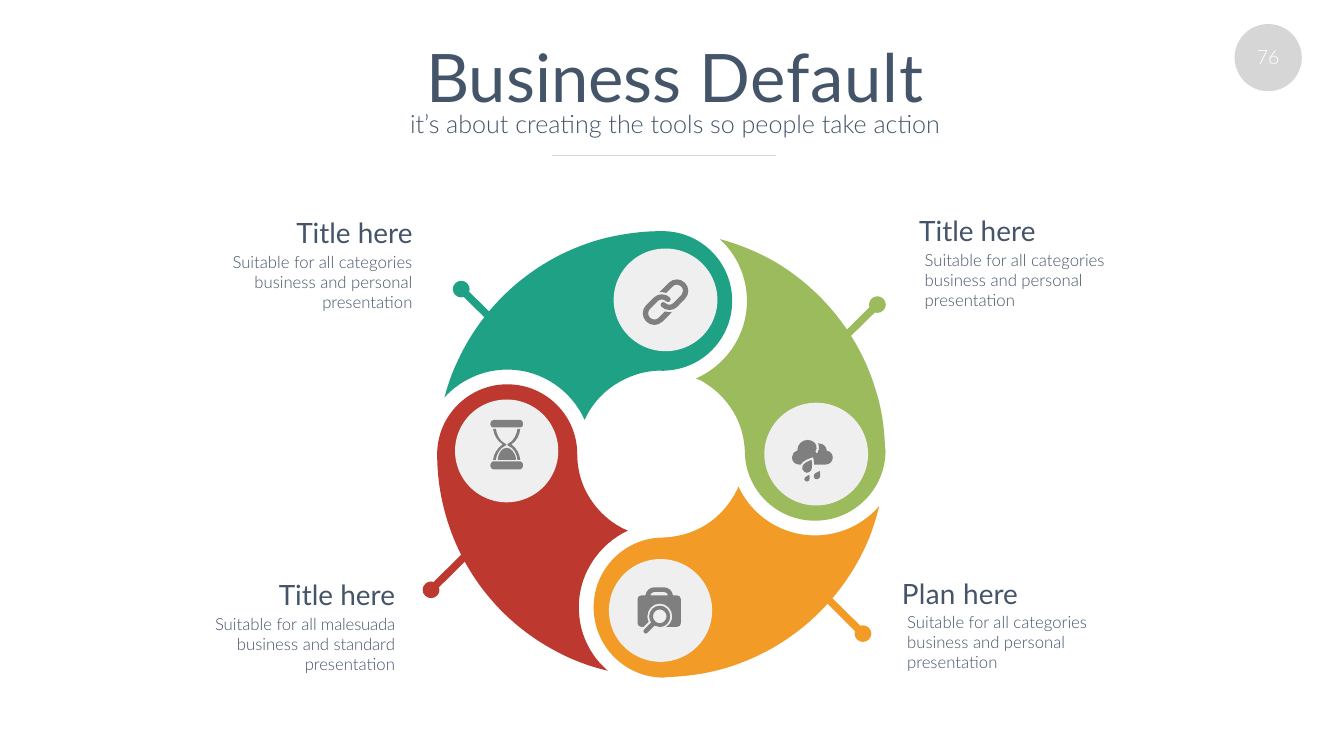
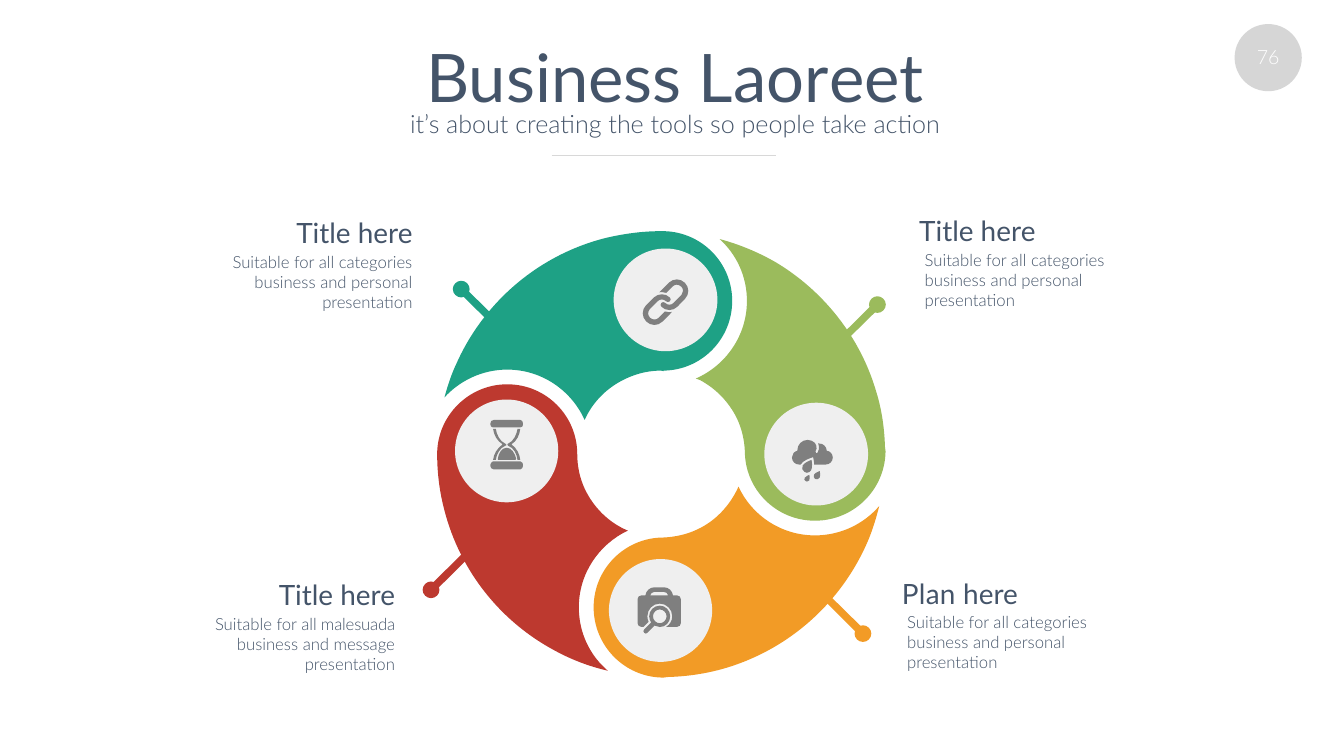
Default: Default -> Laoreet
standard: standard -> message
